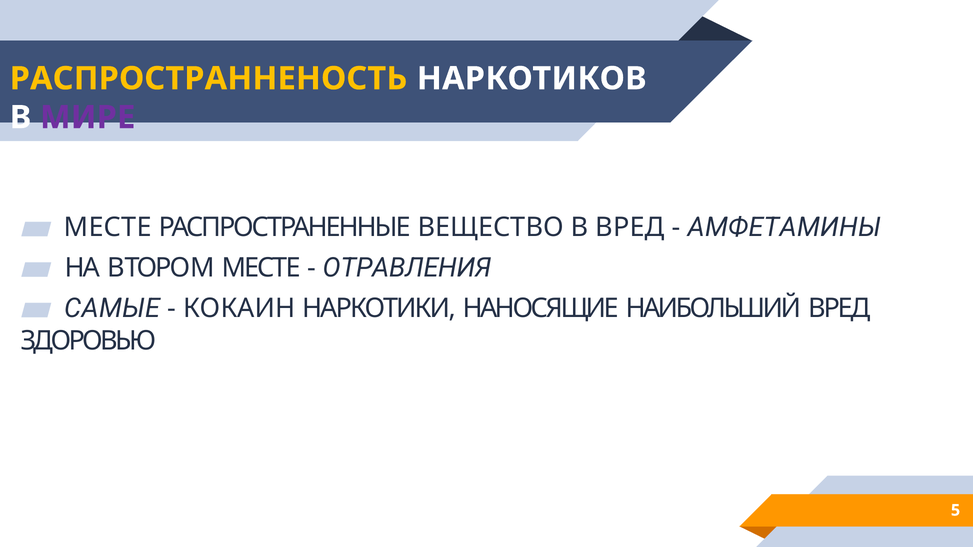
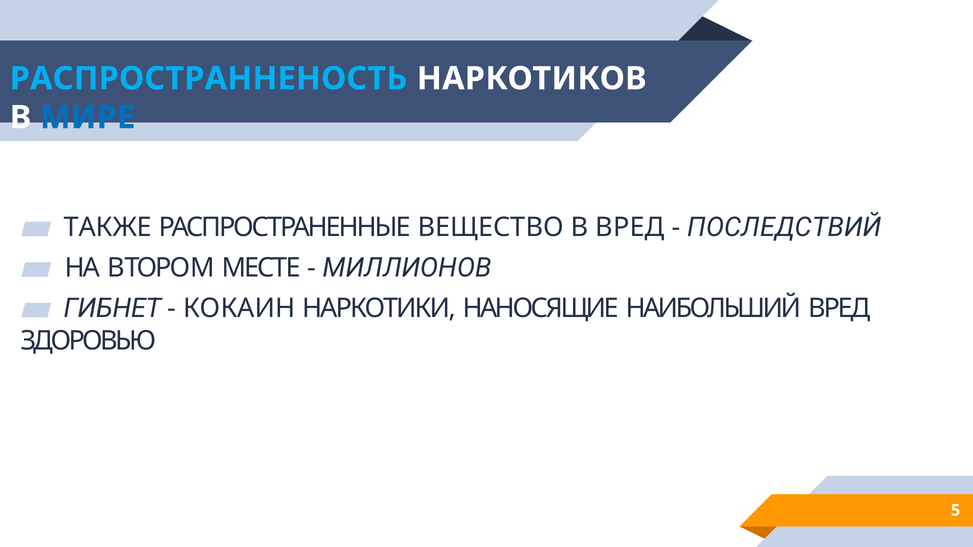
РАСПРОСТРАННЕНОСТЬ colour: yellow -> light blue
МИРЕ colour: purple -> blue
МЕСТЕ at (108, 228): МЕСТЕ -> ТАКЖЕ
АМФЕТАМИНЫ: АМФЕТАМИНЫ -> ПОСЛЕДСТВИЙ
ОТРАВЛЕНИЯ: ОТРАВЛЕНИЯ -> МИЛЛИОНОВ
САМЫЕ: САМЫЕ -> ГИБНЕТ
